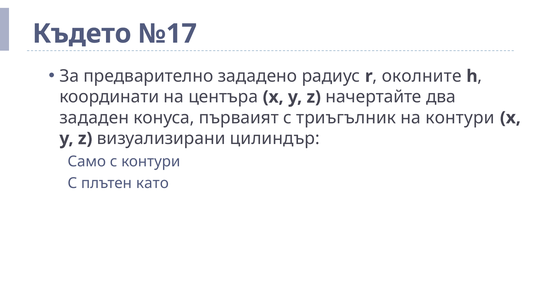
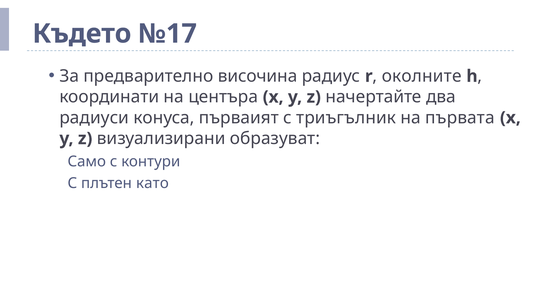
зададено: зададено -> височина
зададен: зададен -> радиуси
на контури: контури -> първата
цилиндър: цилиндър -> образуват
